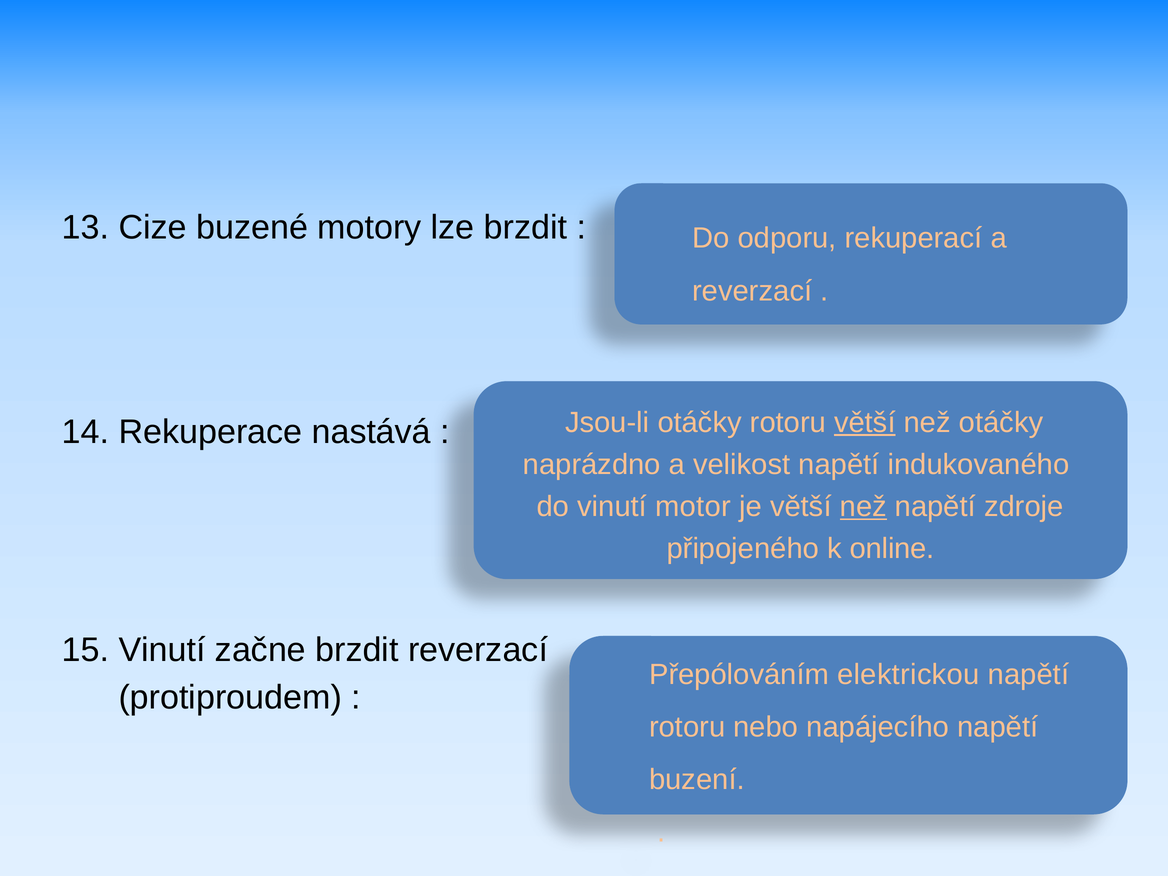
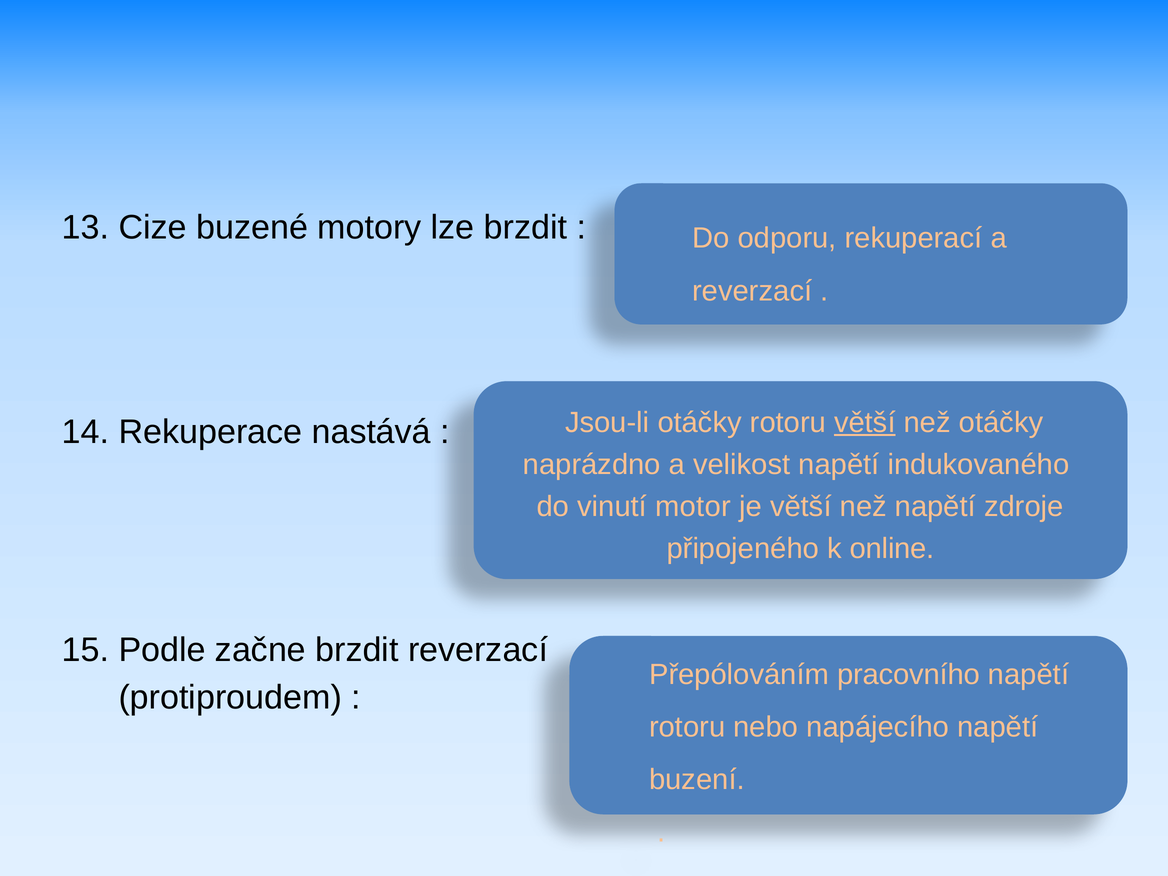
než at (863, 507) underline: present -> none
15 Vinutí: Vinutí -> Podle
elektrickou: elektrickou -> pracovního
